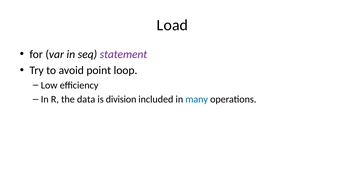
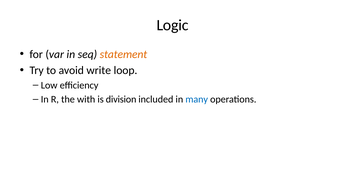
Load: Load -> Logic
statement colour: purple -> orange
point: point -> write
data: data -> with
